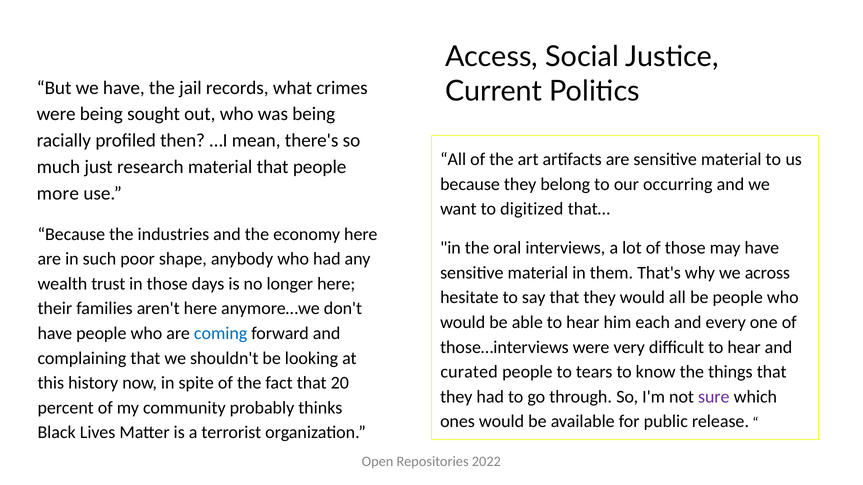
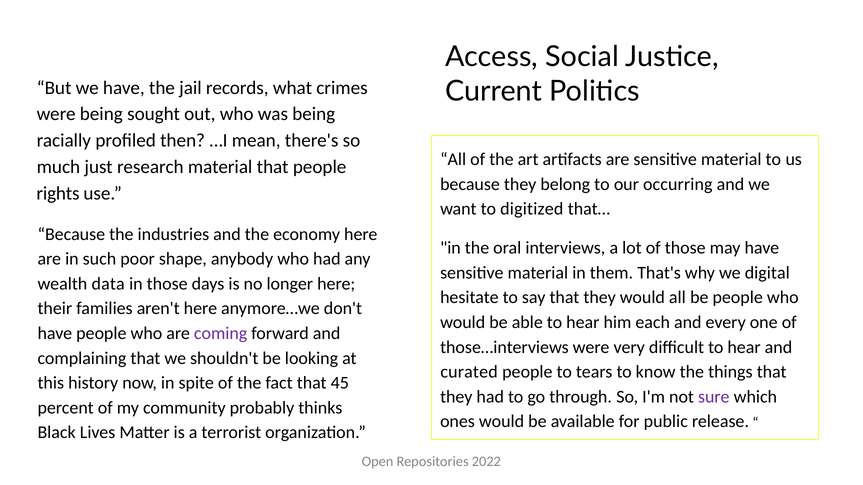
more: more -> rights
across: across -> digital
trust: trust -> data
coming colour: blue -> purple
20: 20 -> 45
